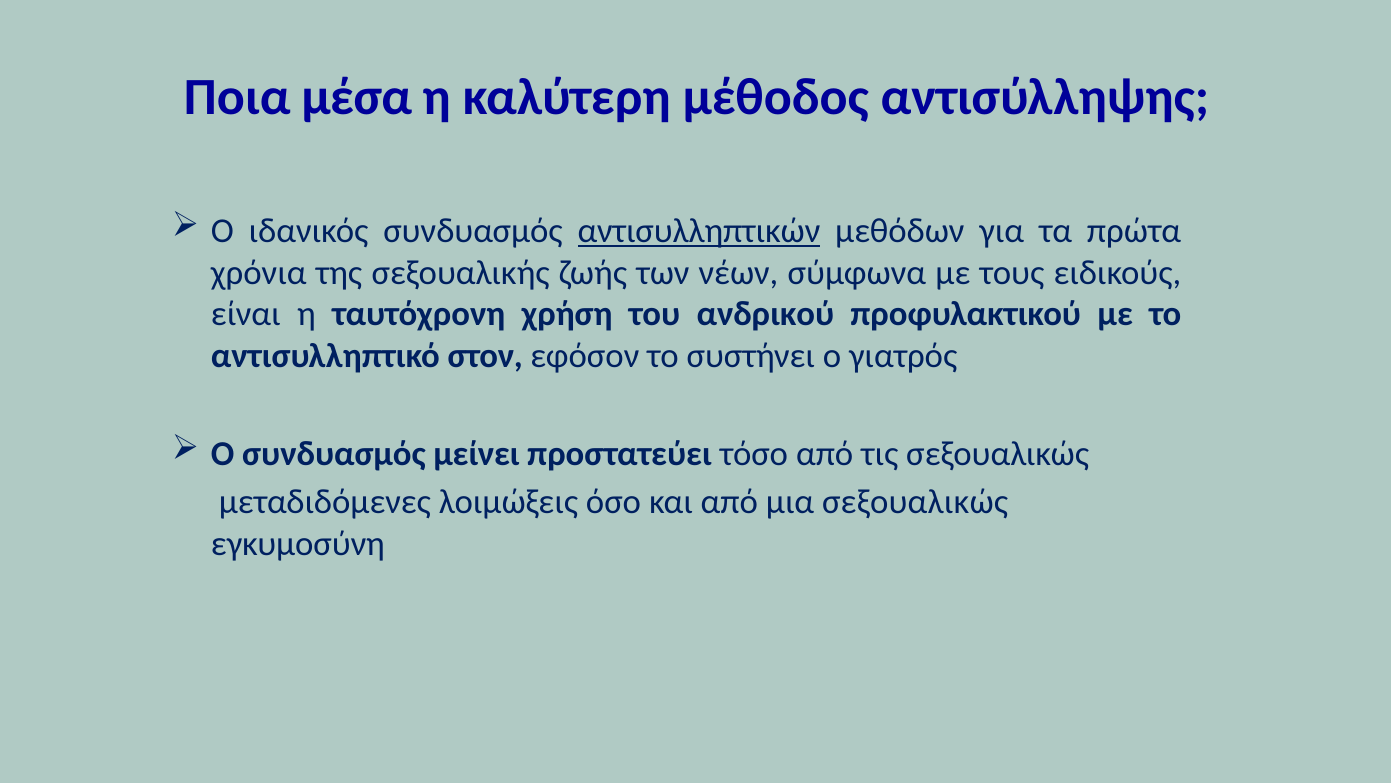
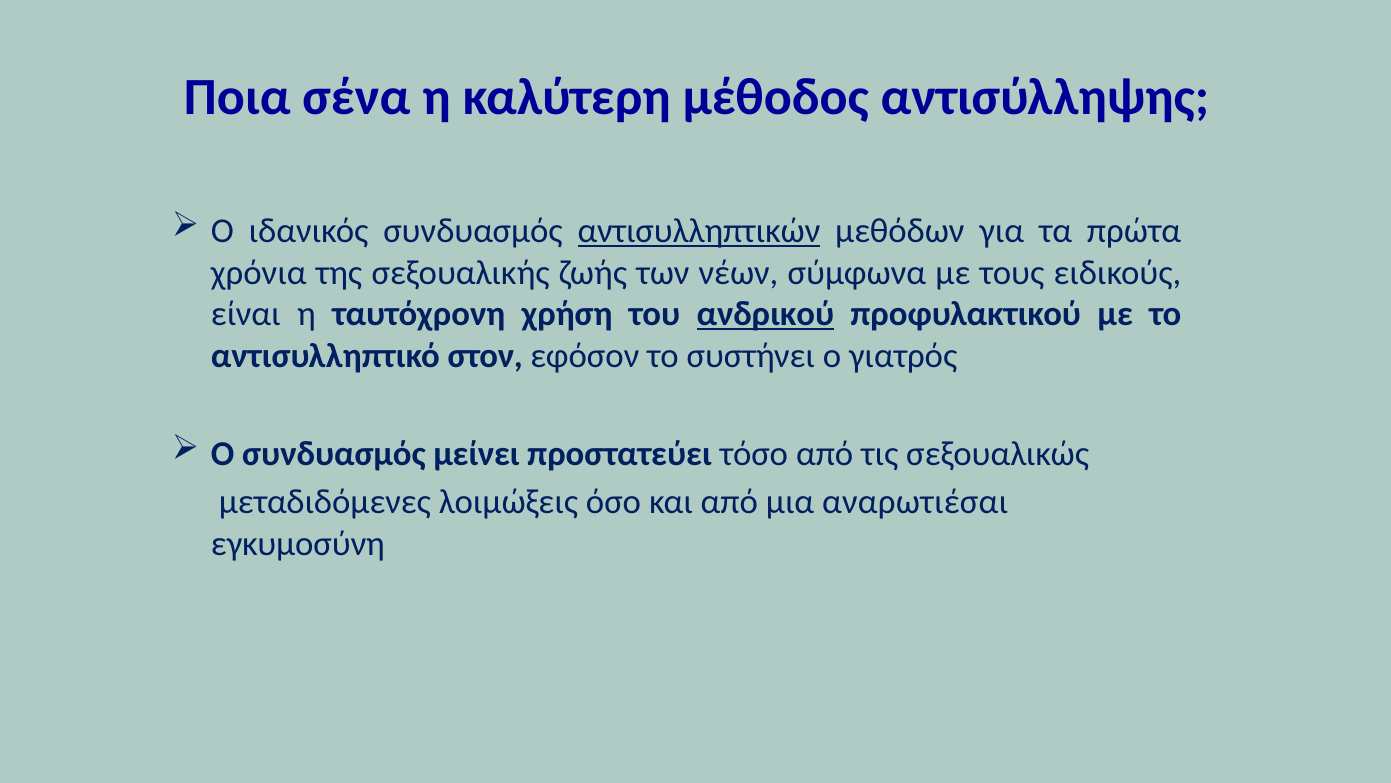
μέσα: μέσα -> σένα
ανδρικού underline: none -> present
μια σεξουαλικώς: σεξουαλικώς -> αναρωτιέσαι
